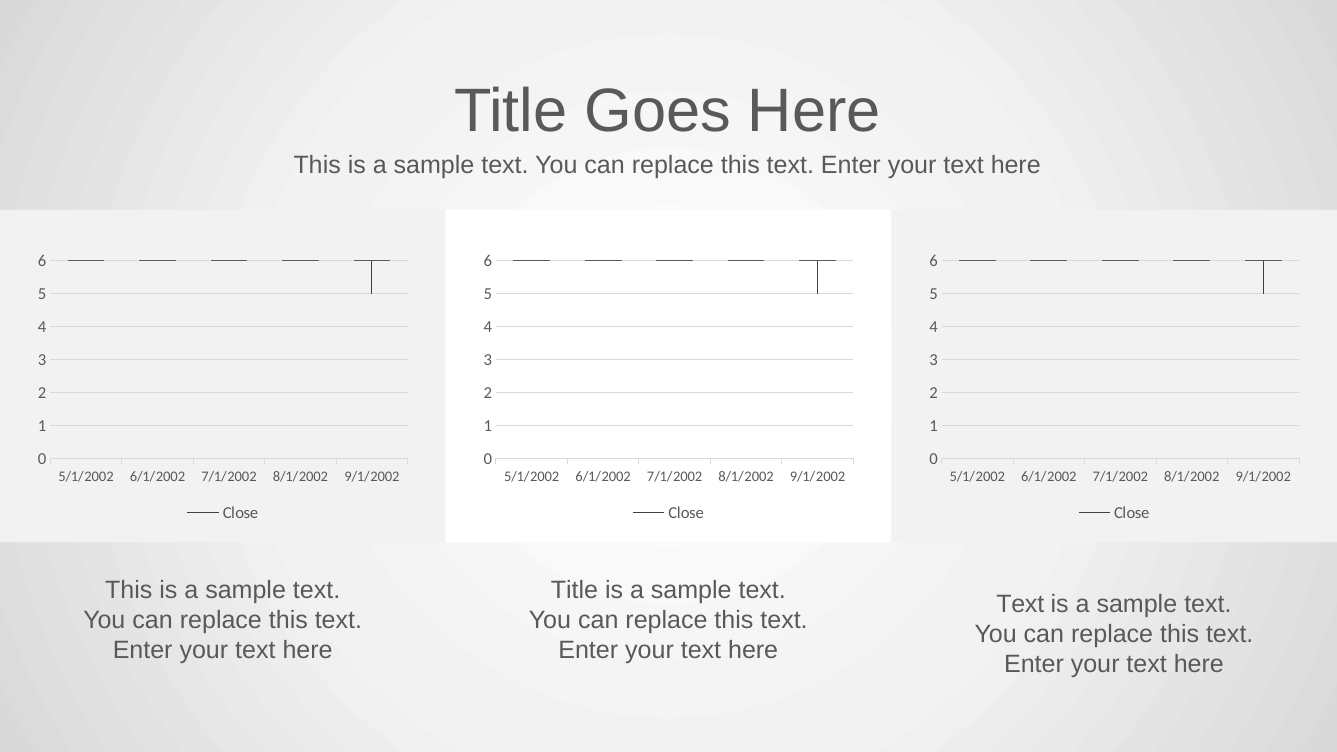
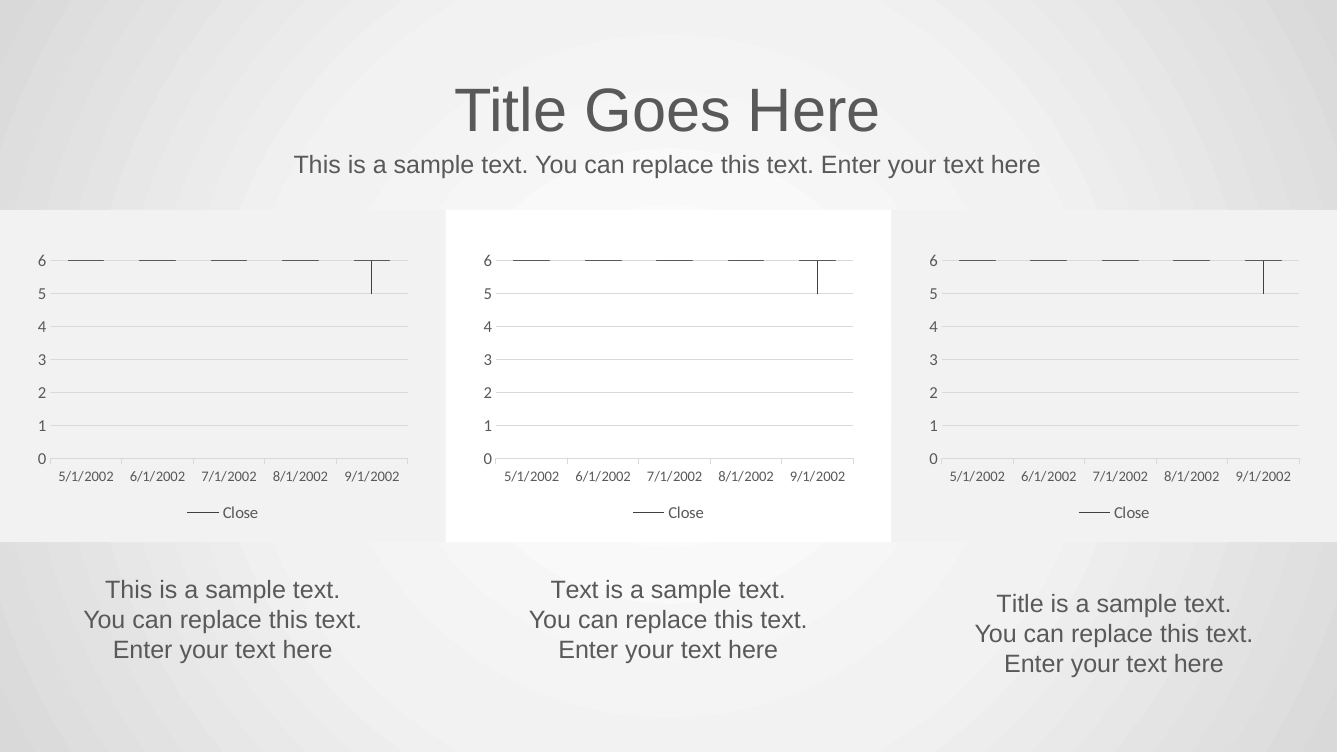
Title at (574, 590): Title -> Text
Text at (1020, 604): Text -> Title
